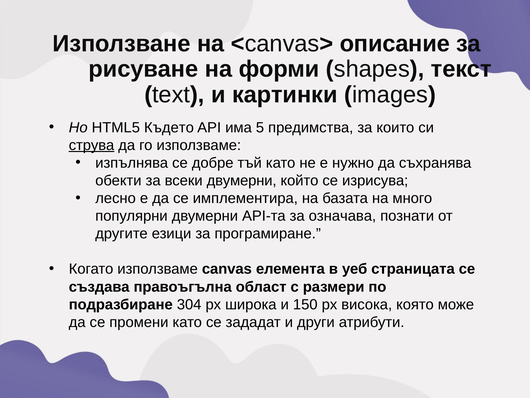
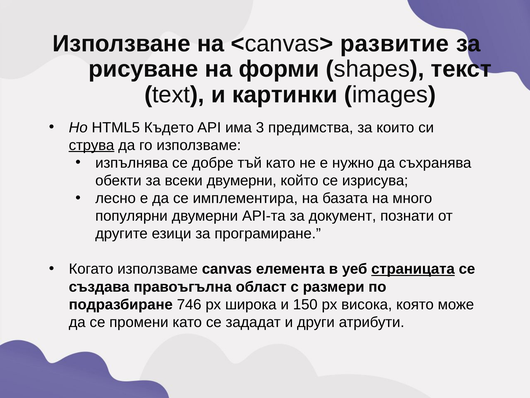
описание: описание -> развитие
5: 5 -> 3
означава: означава -> документ
страницата underline: none -> present
304: 304 -> 746
